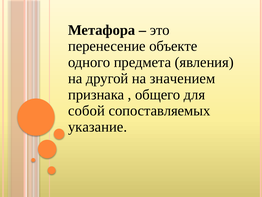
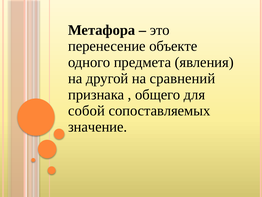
значением: значением -> сравнений
указание: указание -> значение
